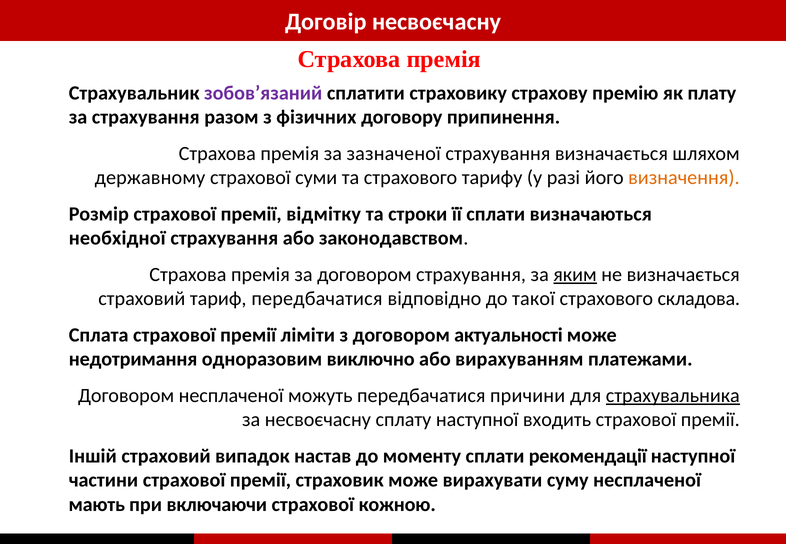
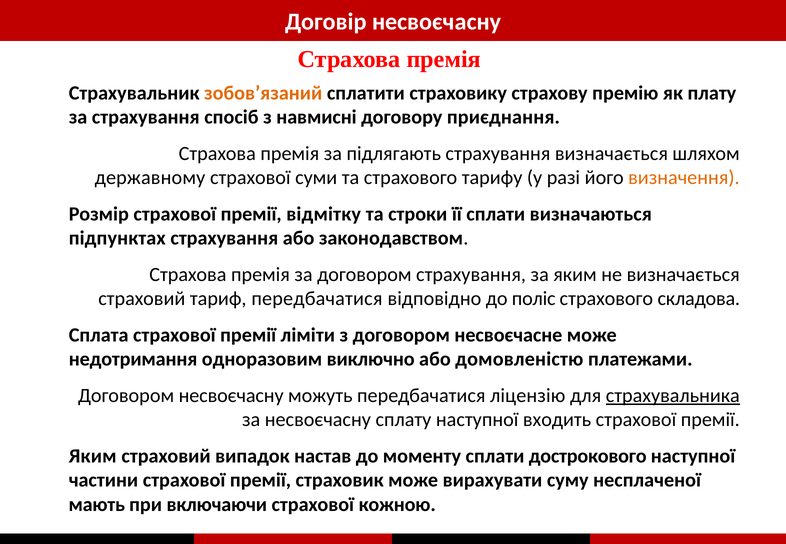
зобов’язаний colour: purple -> orange
разом: разом -> спосіб
фізичних: фізичних -> навмисні
припинення: припинення -> приєднання
зазначеної: зазначеної -> підлягають
необхідної: необхідної -> підпунктах
яким at (575, 275) underline: present -> none
такої: такої -> поліс
актуальності: актуальності -> несвоєчасне
вирахуванням: вирахуванням -> домовленістю
Договором несплаченої: несплаченої -> несвоєчасну
причини: причини -> ліцензію
Іншій at (93, 456): Іншій -> Яким
рекомендації: рекомендації -> дострокового
